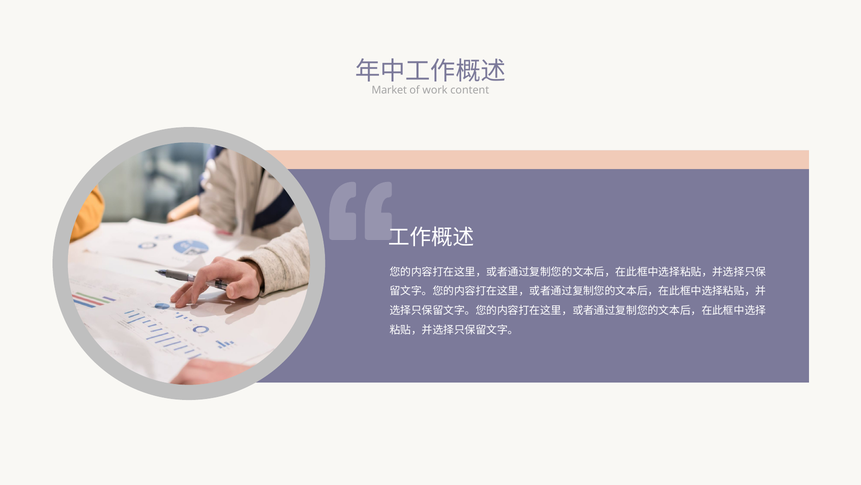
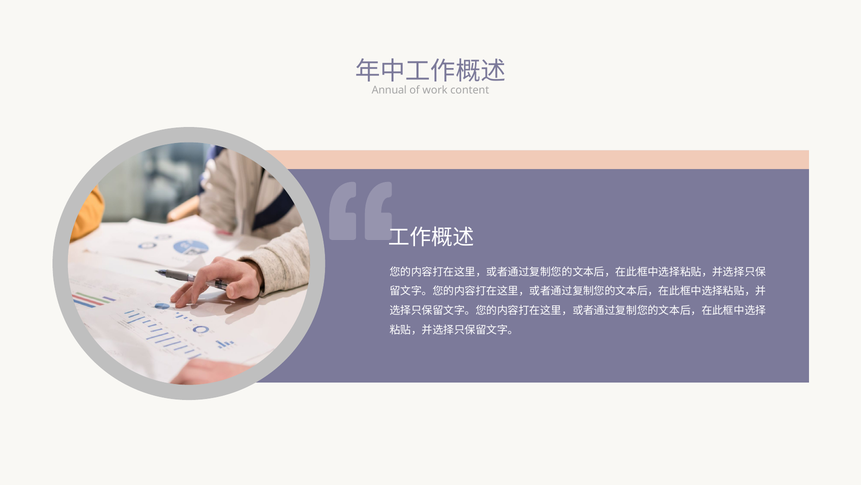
Market: Market -> Annual
